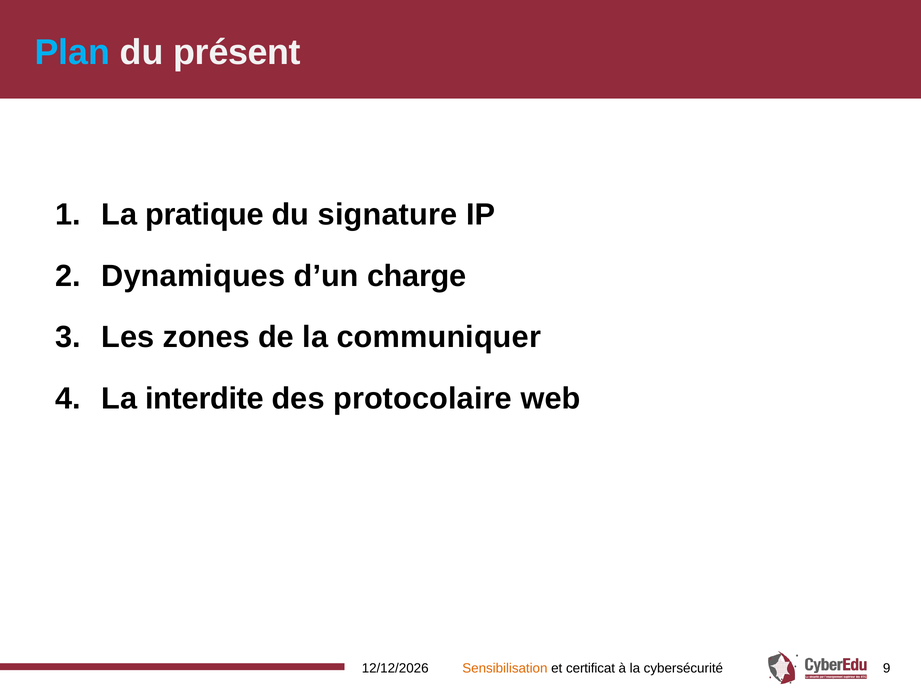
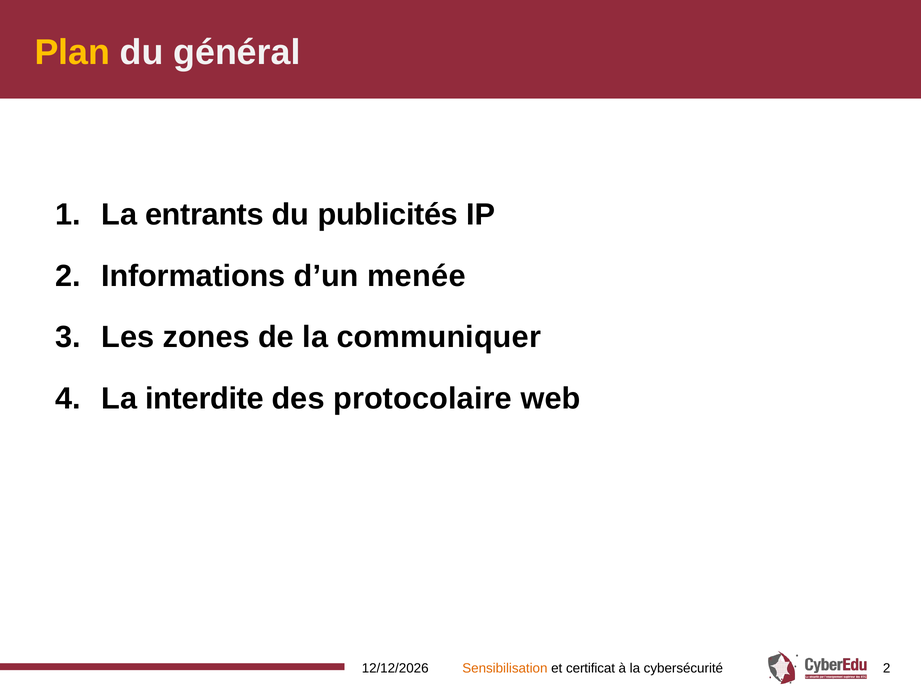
Plan colour: light blue -> yellow
présent: présent -> général
pratique: pratique -> entrants
signature: signature -> publicités
Dynamiques: Dynamiques -> Informations
charge: charge -> menée
cybersécurité 9: 9 -> 2
